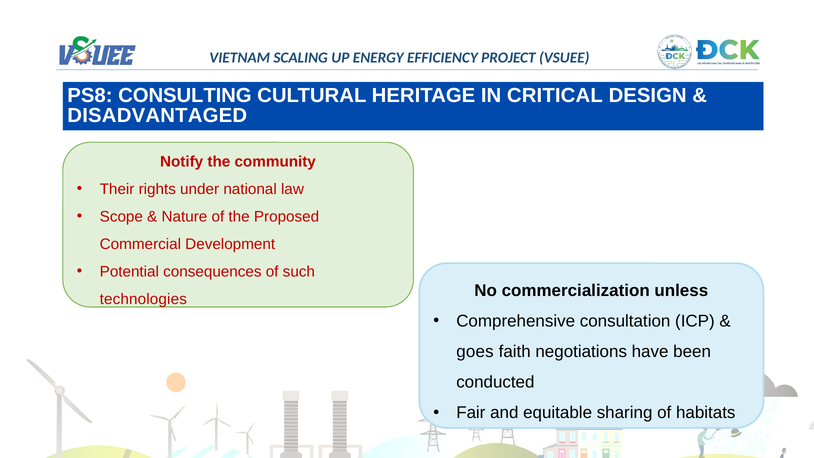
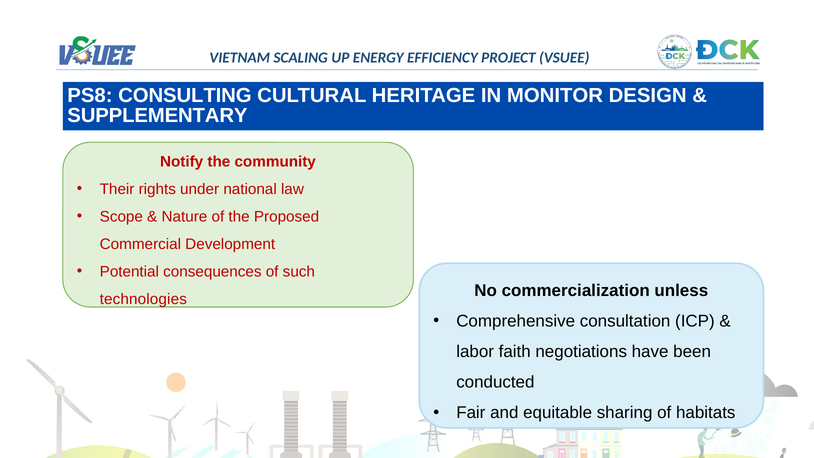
CRITICAL: CRITICAL -> MONITOR
DISADVANTAGED: DISADVANTAGED -> SUPPLEMENTARY
goes: goes -> labor
